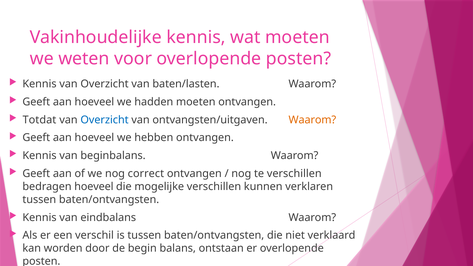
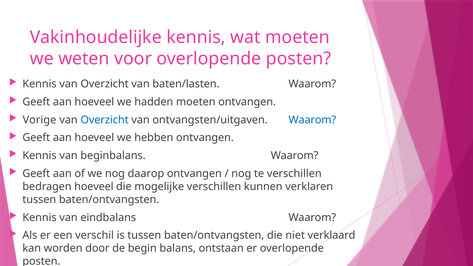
Totdat: Totdat -> Vorige
Waarom at (312, 120) colour: orange -> blue
correct: correct -> daarop
